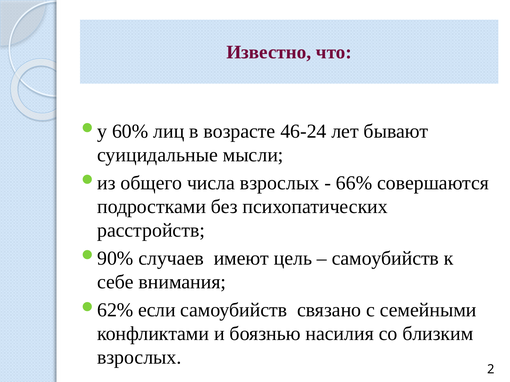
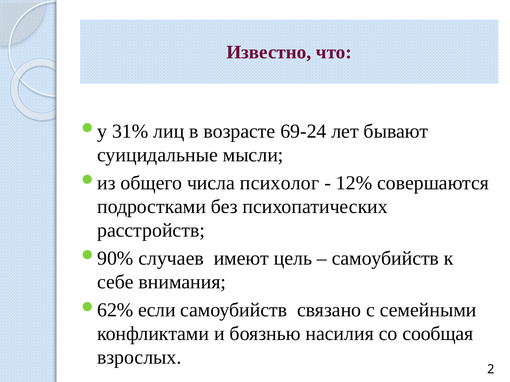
60%: 60% -> 31%
46-24: 46-24 -> 69-24
числа взрослых: взрослых -> психолог
66%: 66% -> 12%
близким: близким -> сообщая
